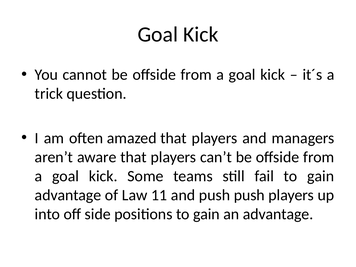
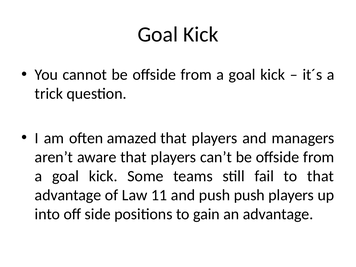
fail to gain: gain -> that
